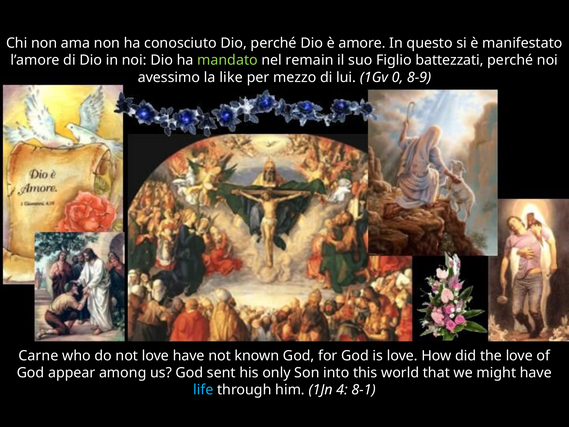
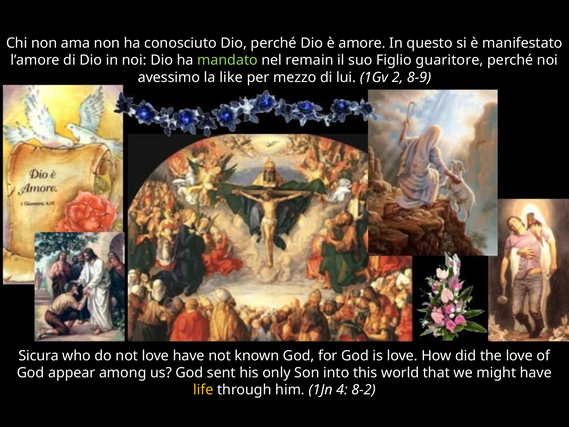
battezzati: battezzati -> guaritore
0: 0 -> 2
Carne: Carne -> Sicura
life colour: light blue -> yellow
8-1: 8-1 -> 8-2
